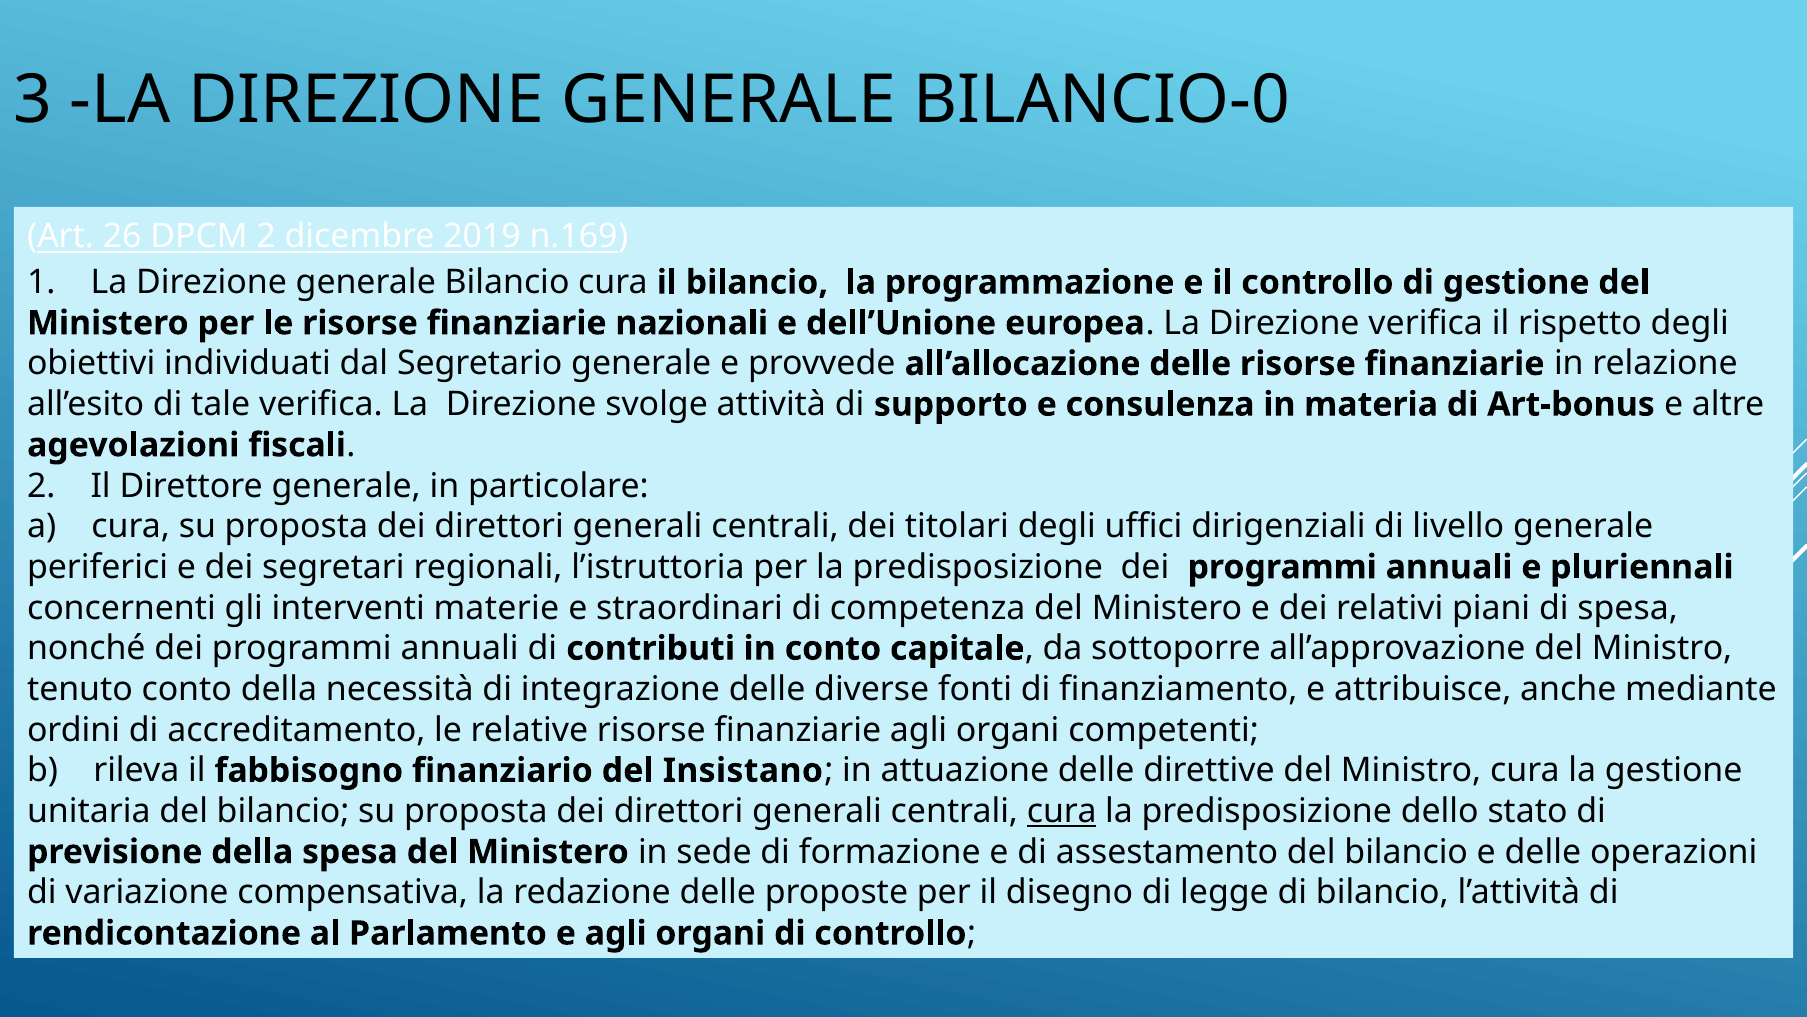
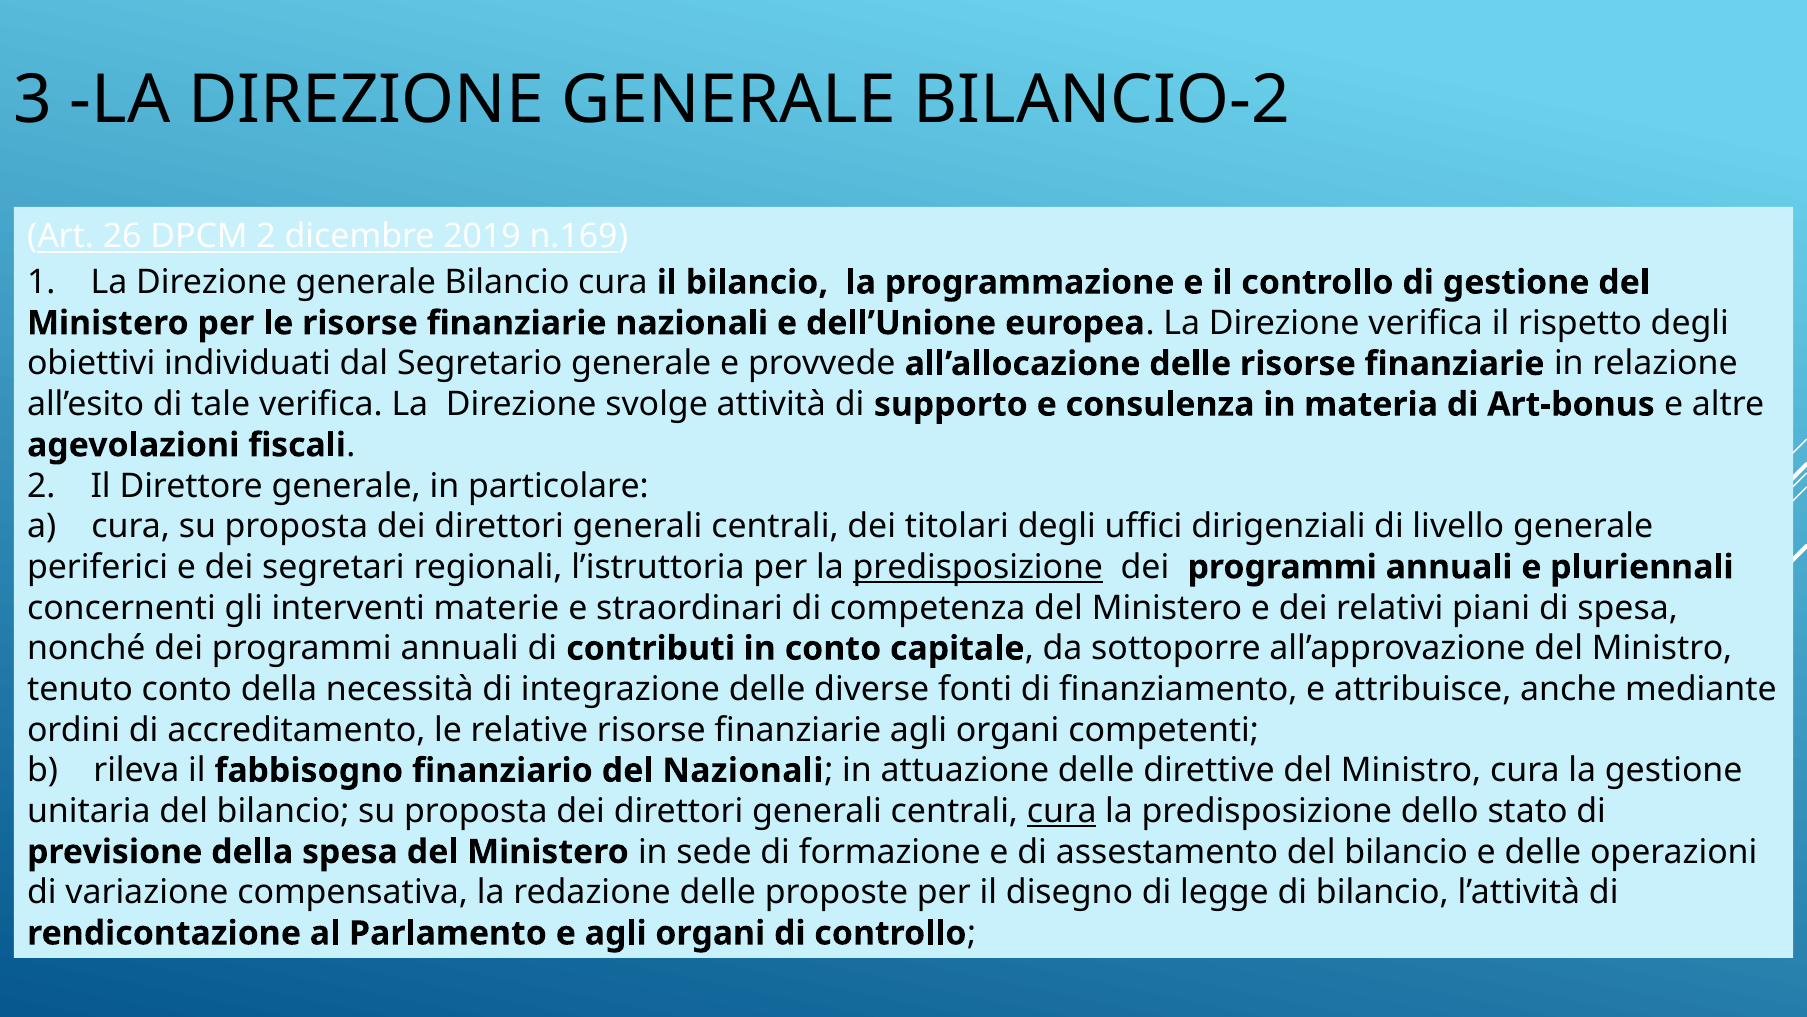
BILANCIO-0: BILANCIO-0 -> BILANCIO-2
predisposizione at (978, 567) underline: none -> present
del Insistano: Insistano -> Nazionali
